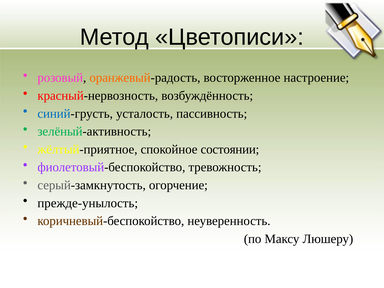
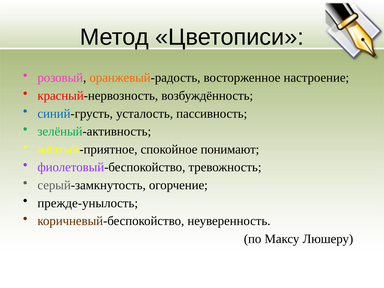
состоянии: состоянии -> понимают
